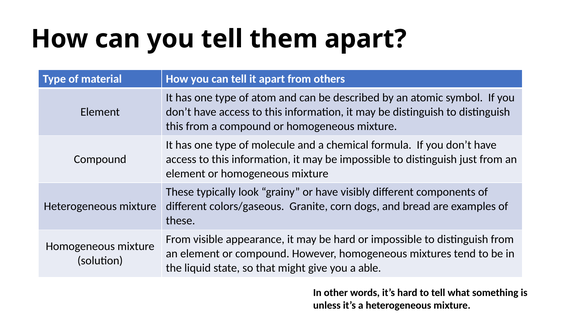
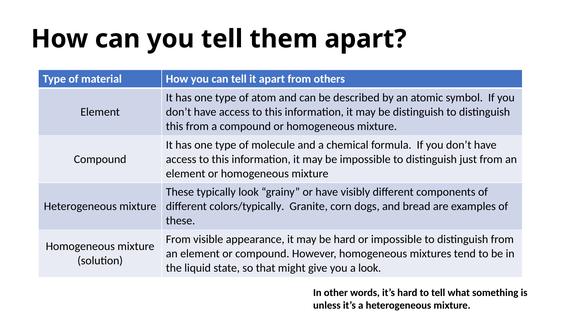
colors/gaseous: colors/gaseous -> colors/typically
a able: able -> look
